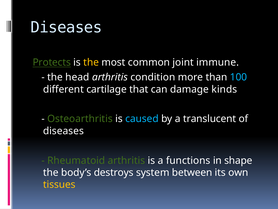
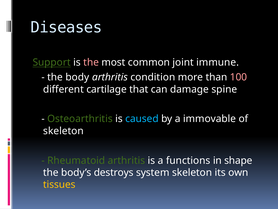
Protects: Protects -> Support
the at (91, 62) colour: yellow -> pink
head: head -> body
100 colour: light blue -> pink
kinds: kinds -> spine
translucent: translucent -> immovable
diseases at (63, 131): diseases -> skeleton
system between: between -> skeleton
